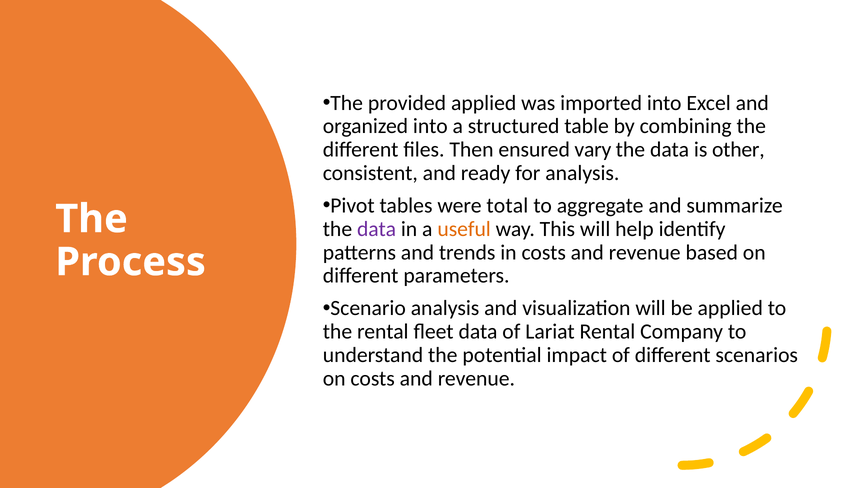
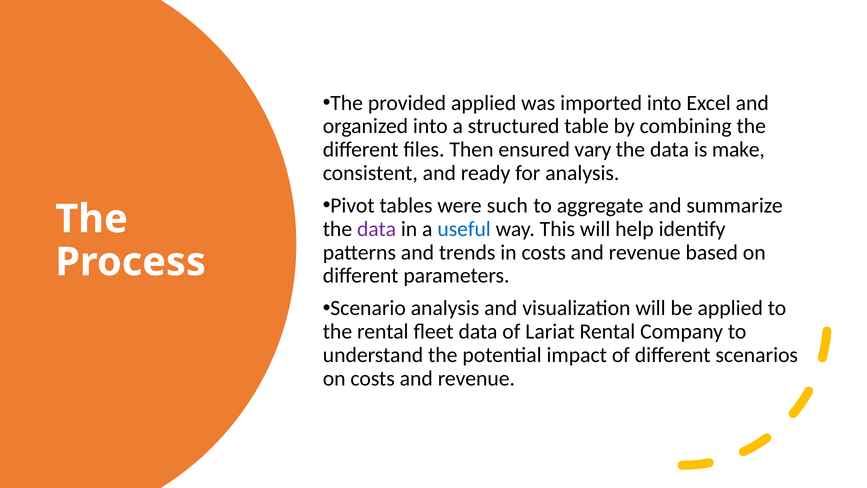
other: other -> make
total: total -> such
useful colour: orange -> blue
